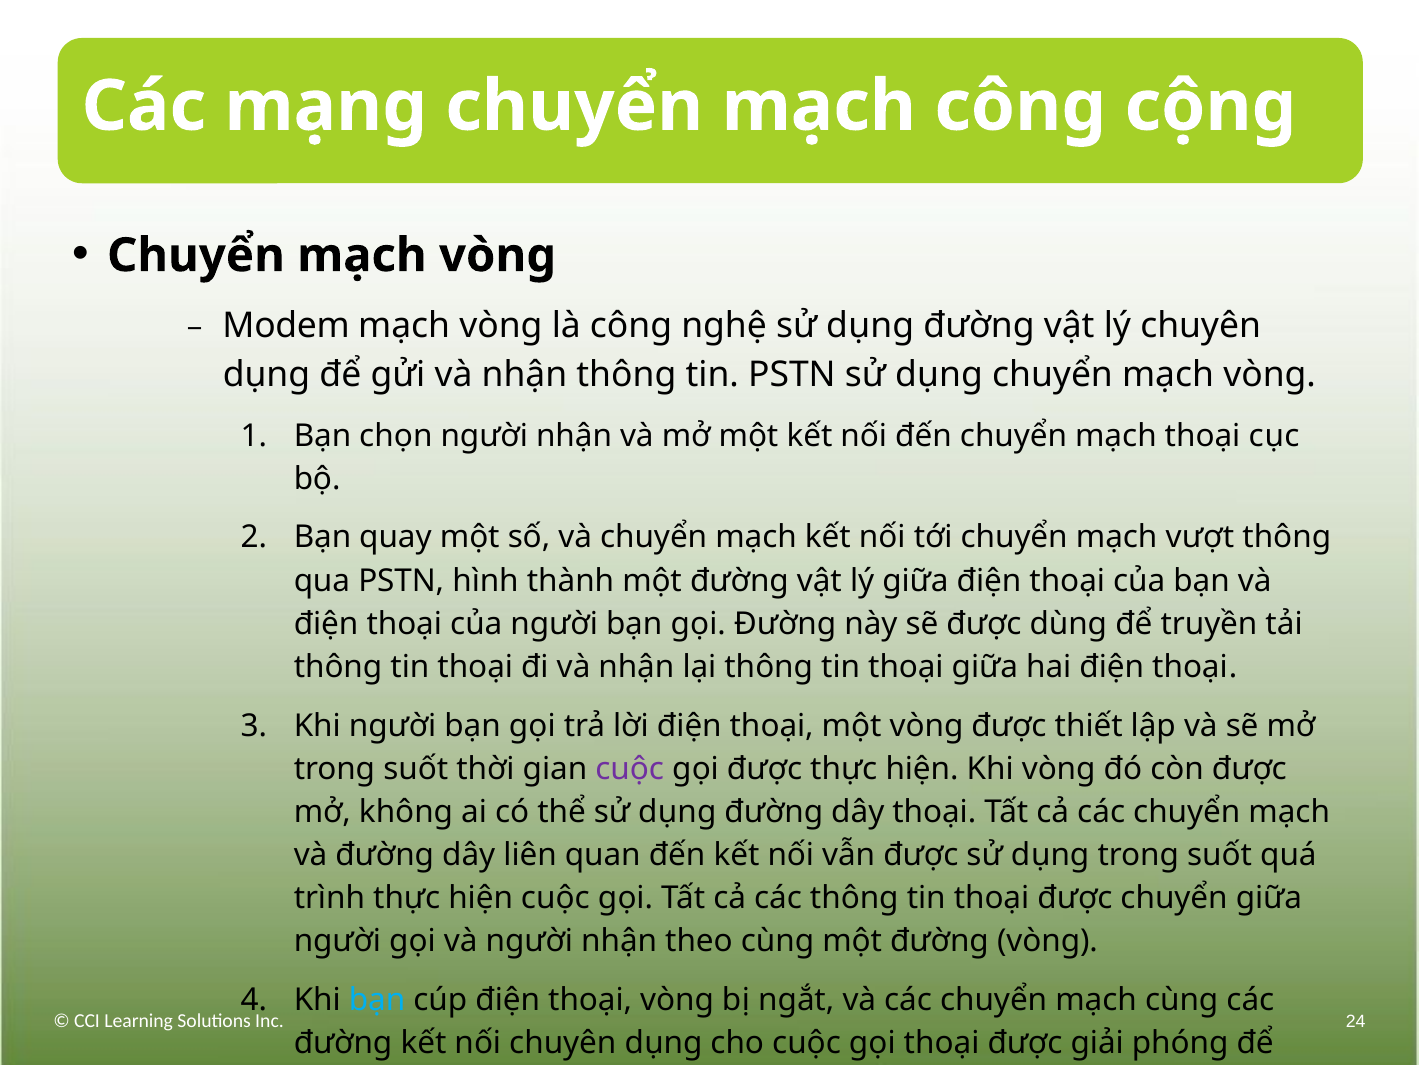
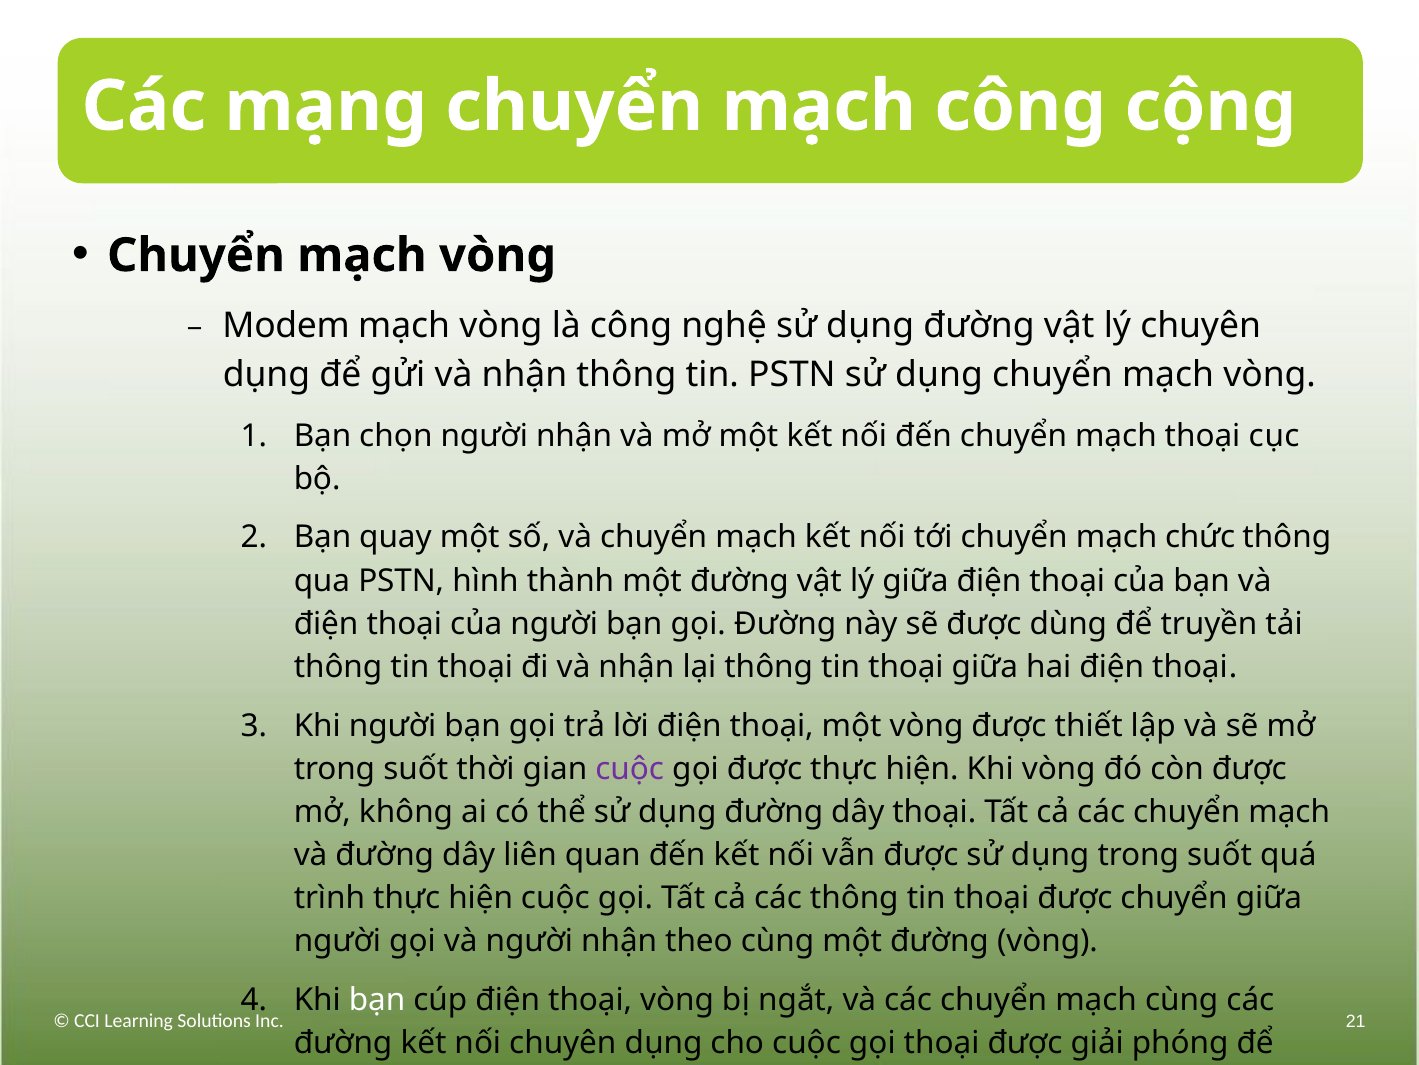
vượt: vượt -> chức
bạn at (377, 999) colour: light blue -> white
24: 24 -> 21
